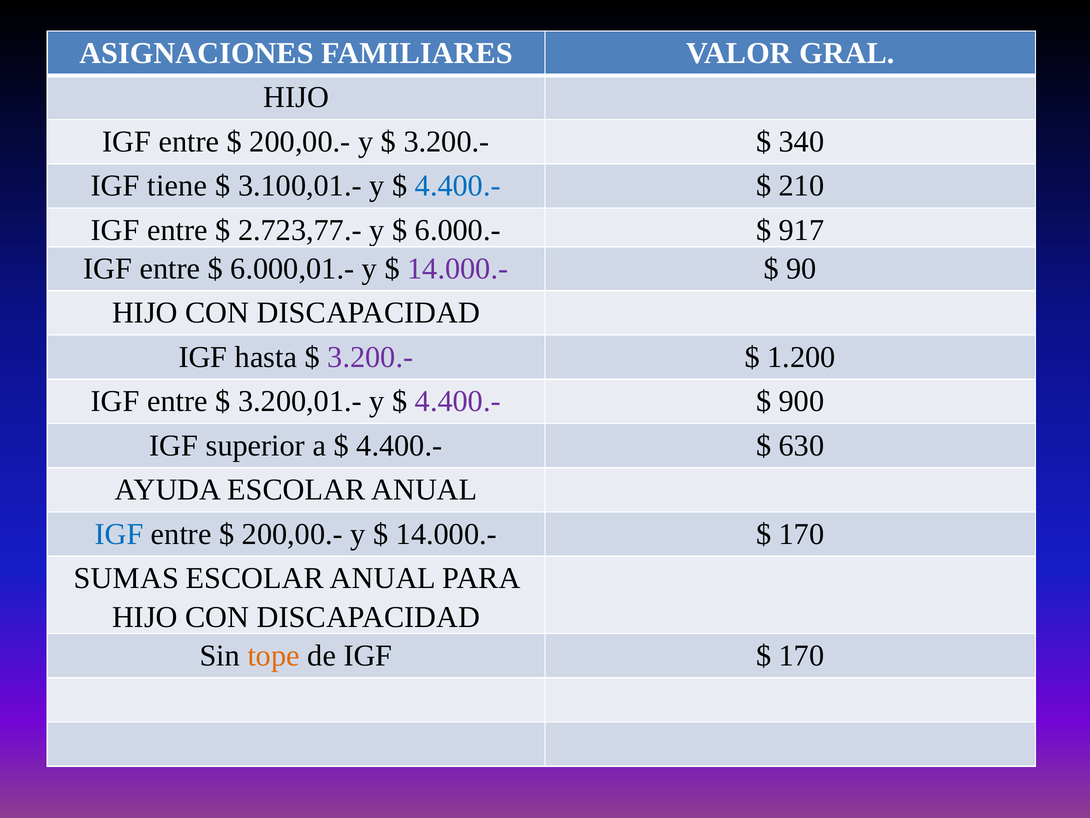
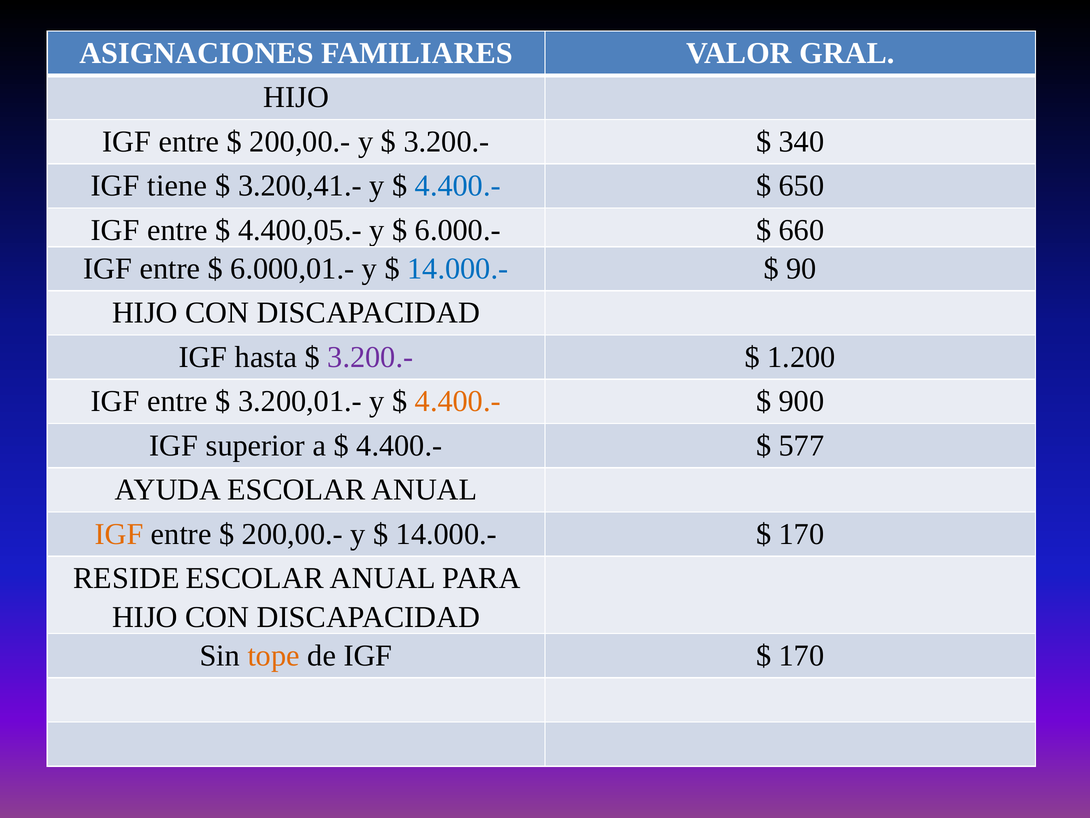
3.100,01.-: 3.100,01.- -> 3.200,41.-
210: 210 -> 650
2.723,77.-: 2.723,77.- -> 4.400,05.-
917: 917 -> 660
14.000.- at (458, 269) colour: purple -> blue
4.400.- at (458, 401) colour: purple -> orange
630: 630 -> 577
IGF at (119, 534) colour: blue -> orange
SUMAS: SUMAS -> RESIDE
